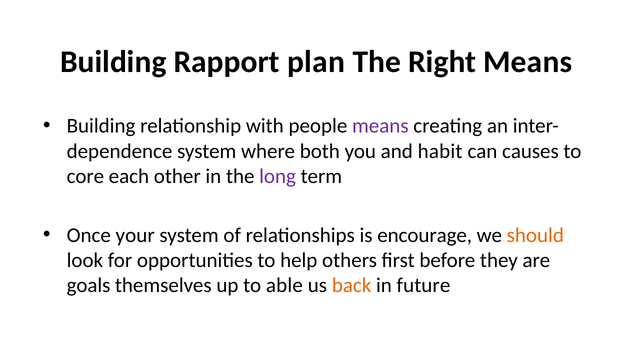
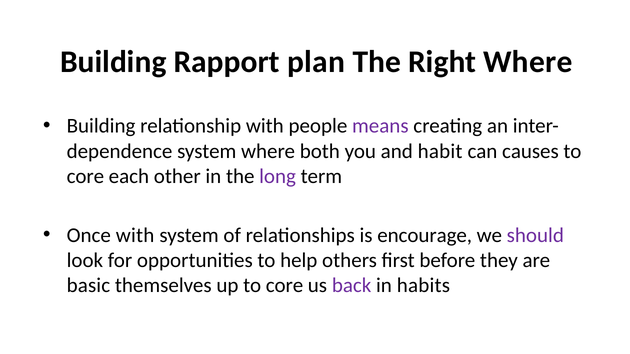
Right Means: Means -> Where
Once your: your -> with
should colour: orange -> purple
goals: goals -> basic
up to able: able -> core
back colour: orange -> purple
future: future -> habits
